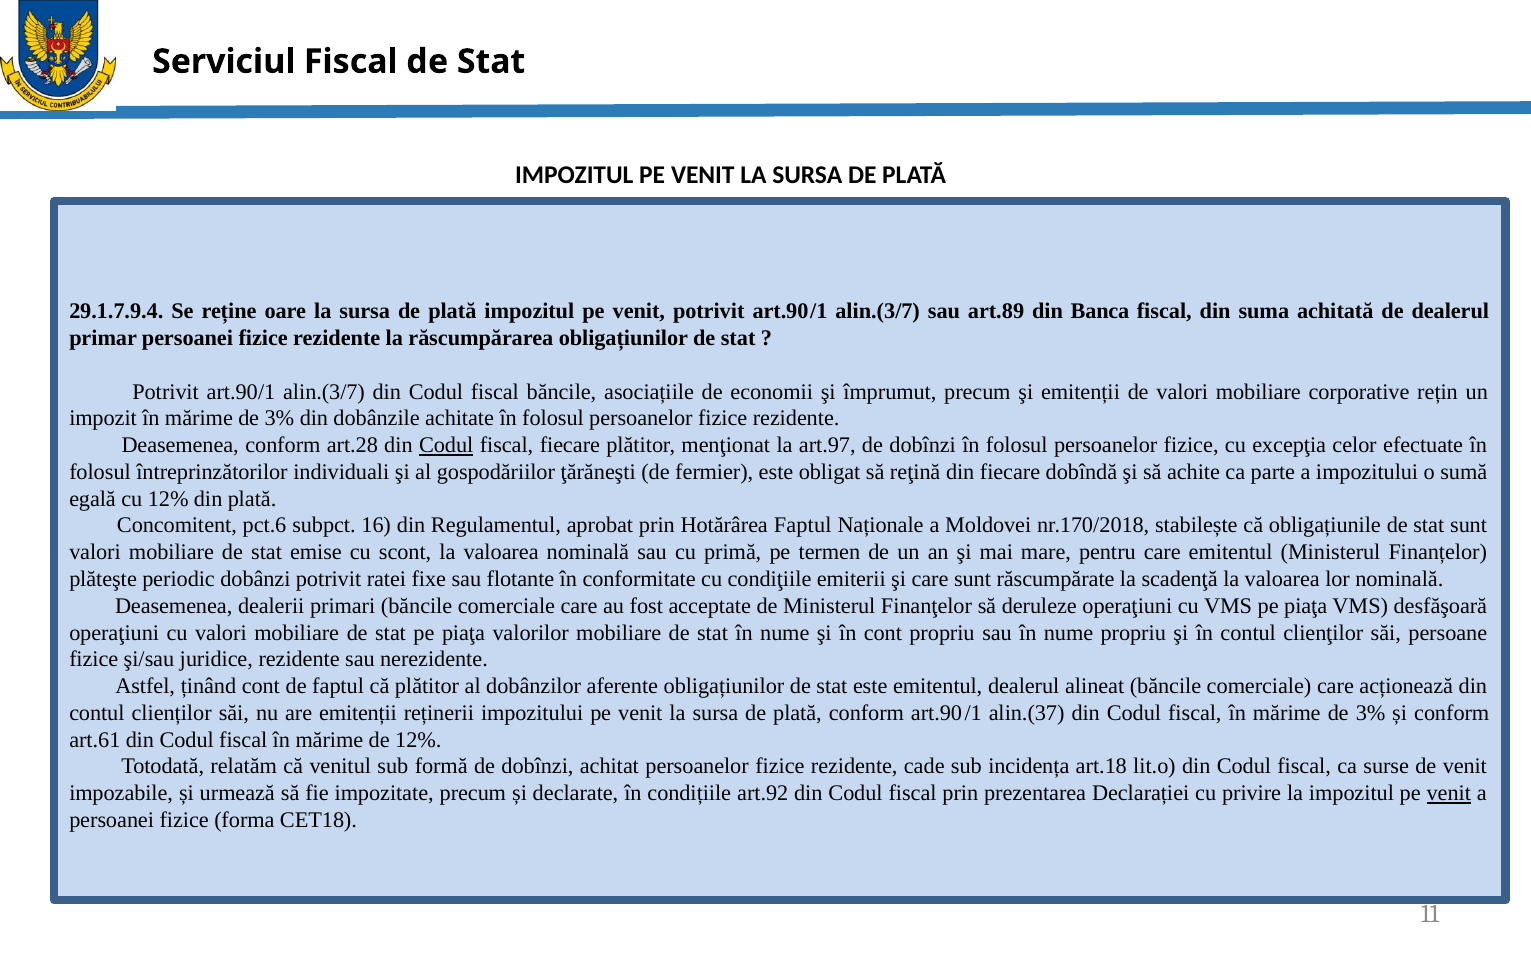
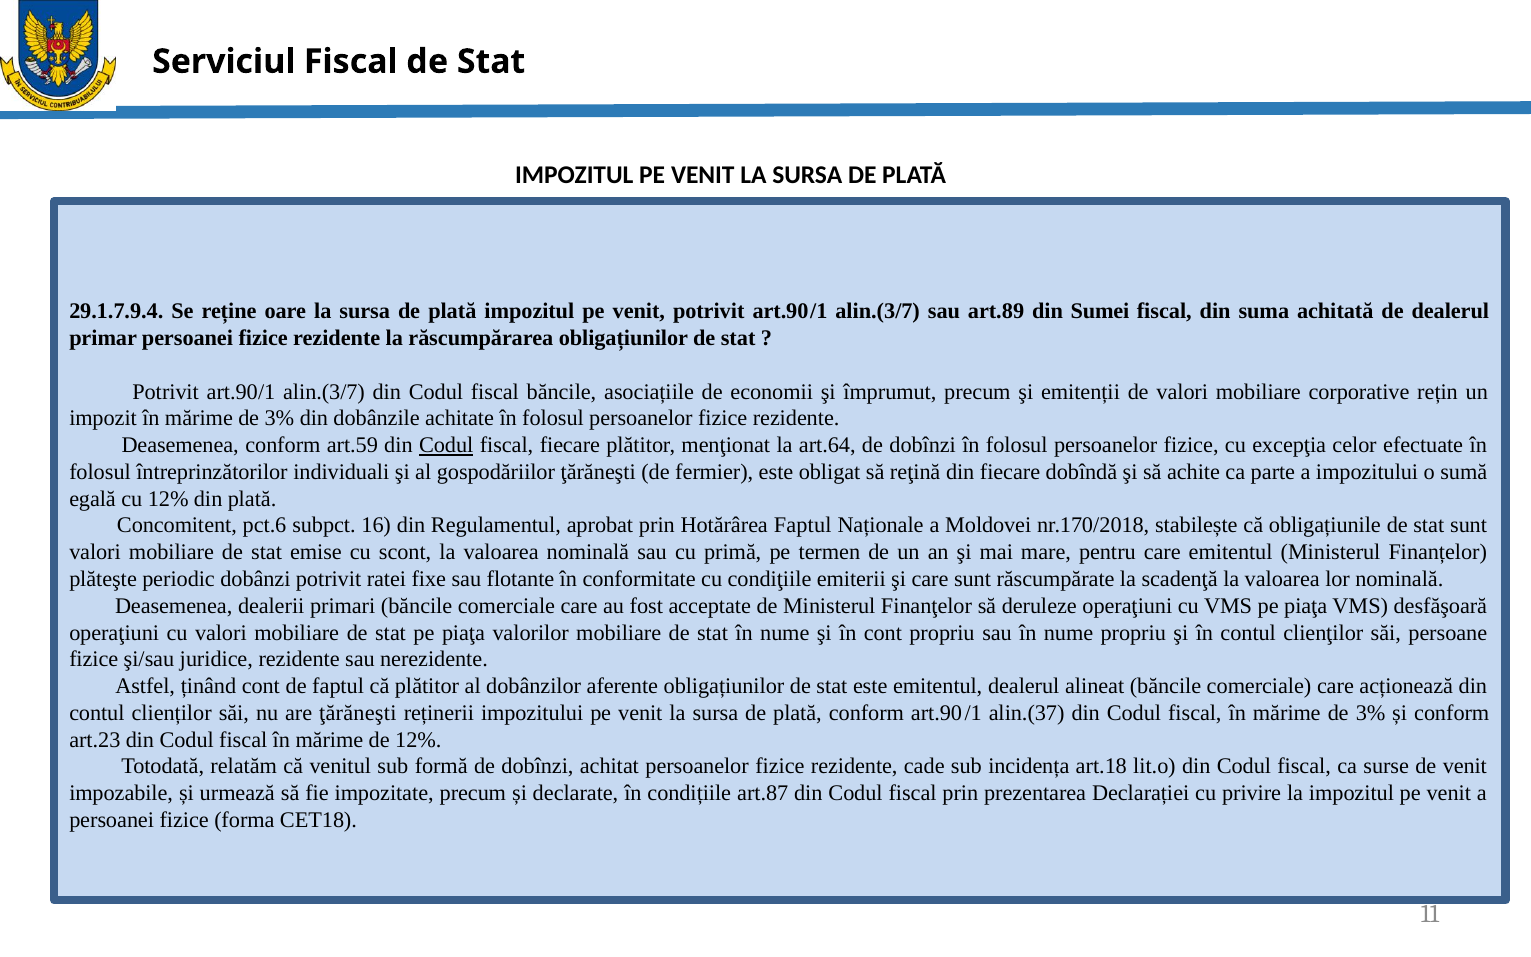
Banca: Banca -> Sumei
art.28: art.28 -> art.59
art.97: art.97 -> art.64
are emitenții: emitenții -> ţărăneşti
art.61: art.61 -> art.23
art.92: art.92 -> art.87
venit at (1449, 793) underline: present -> none
